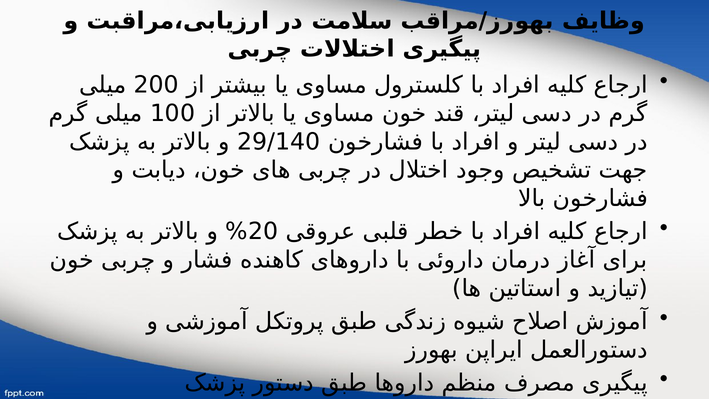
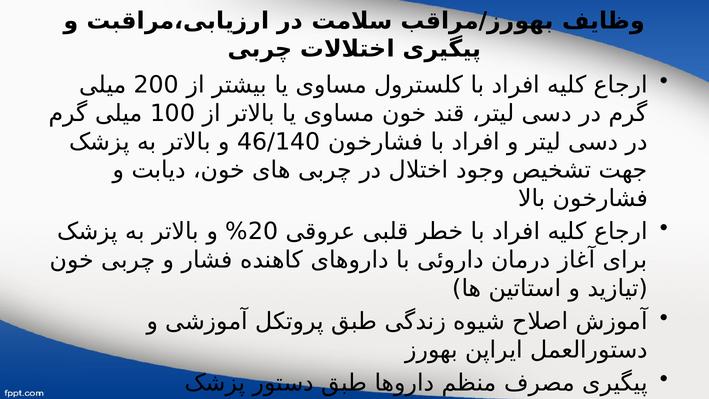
29/140: 29/140 -> 46/140
